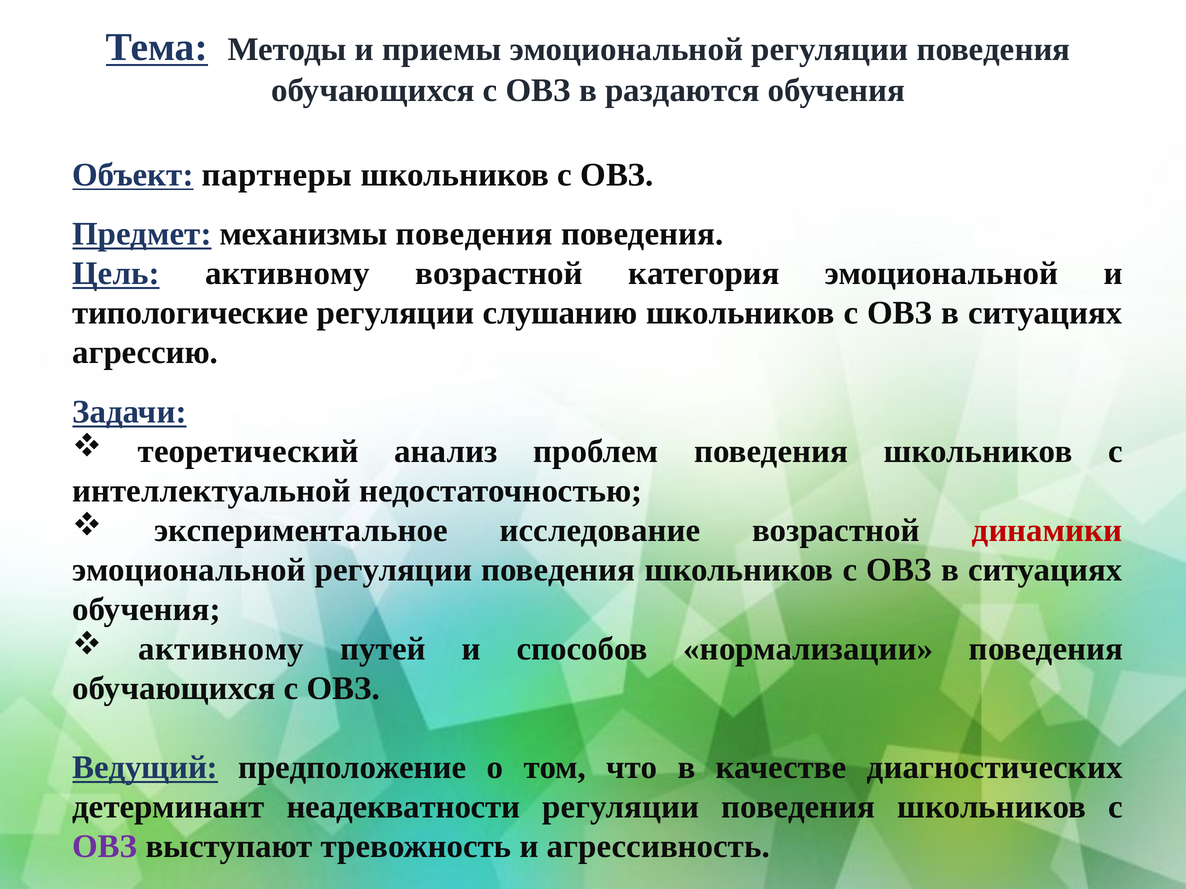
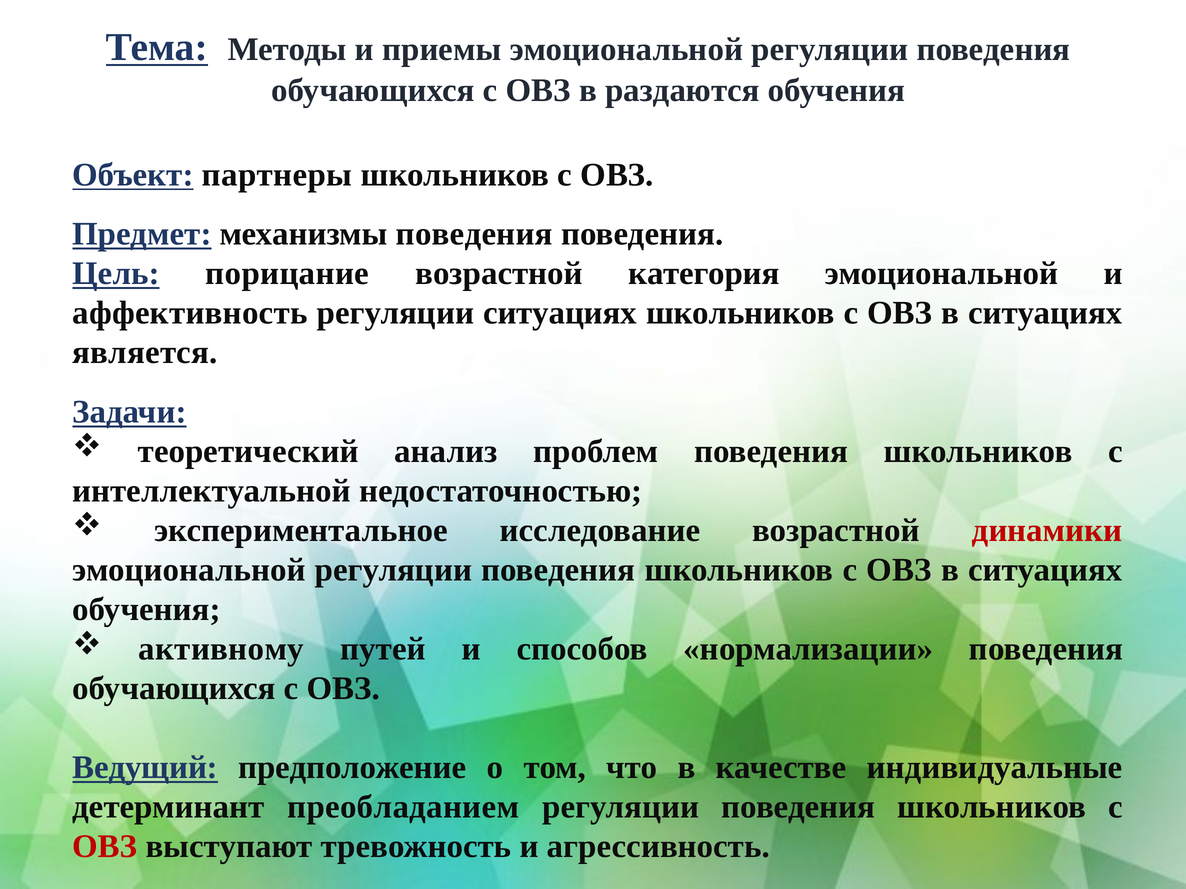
Цель активному: активному -> порицание
типологические: типологические -> аффективность
регуляции слушанию: слушанию -> ситуациях
агрессию: агрессию -> является
диагностических: диагностических -> индивидуальные
неадекватности: неадекватности -> преобладанием
ОВЗ at (105, 847) colour: purple -> red
